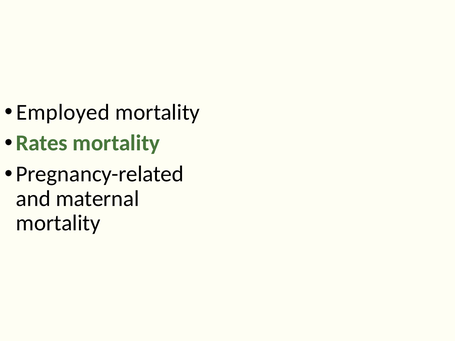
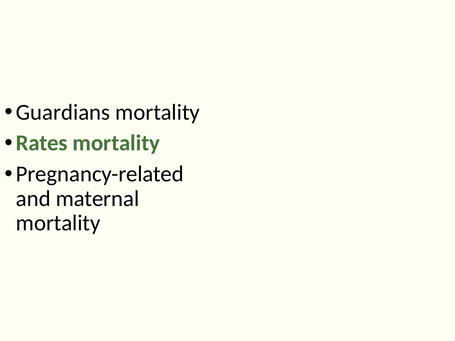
Employed: Employed -> Guardians
